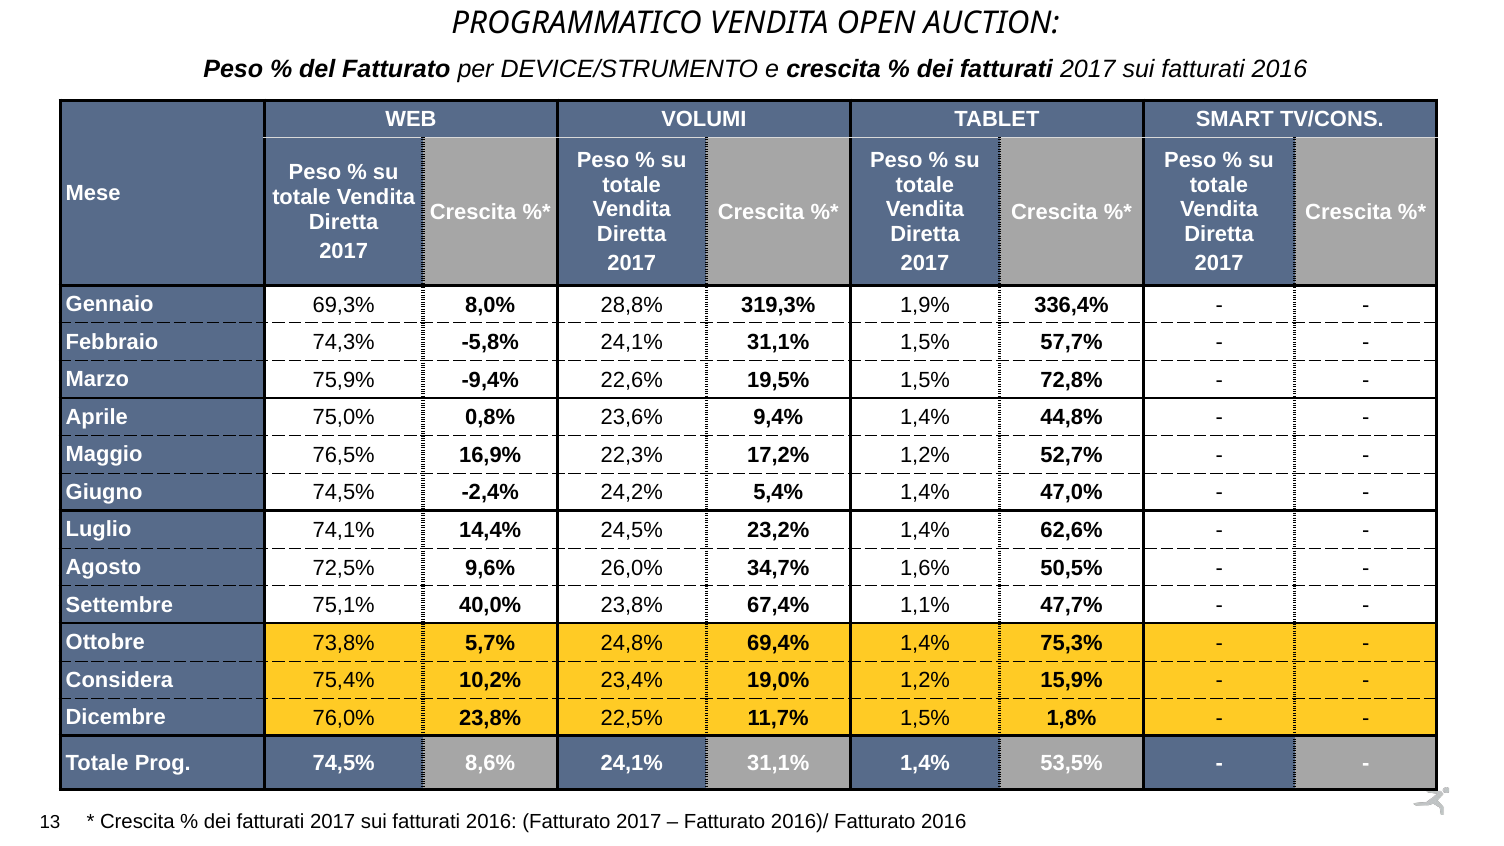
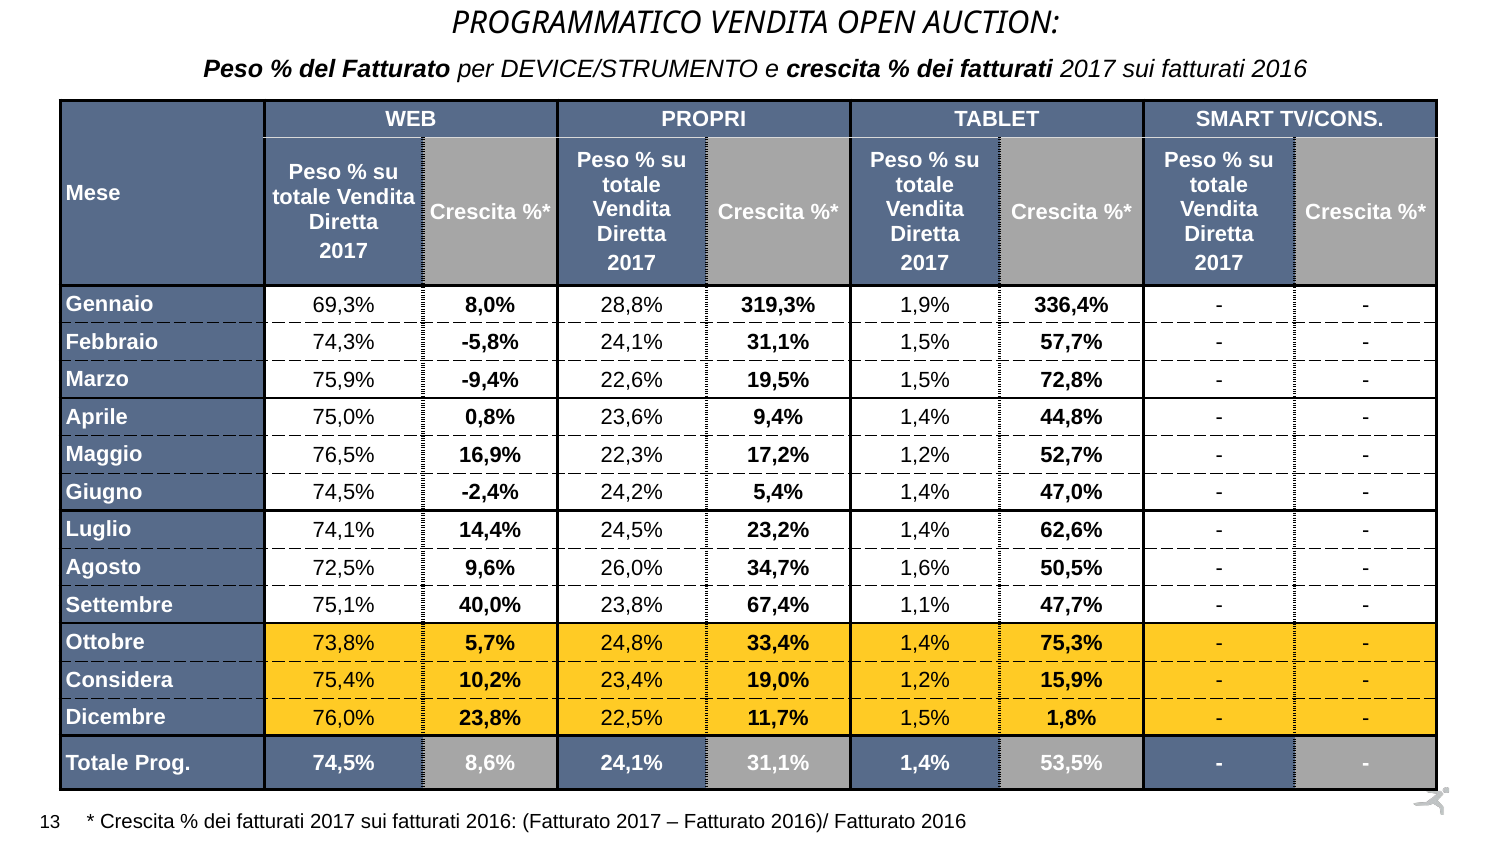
VOLUMI: VOLUMI -> PROPRI
69,4%: 69,4% -> 33,4%
